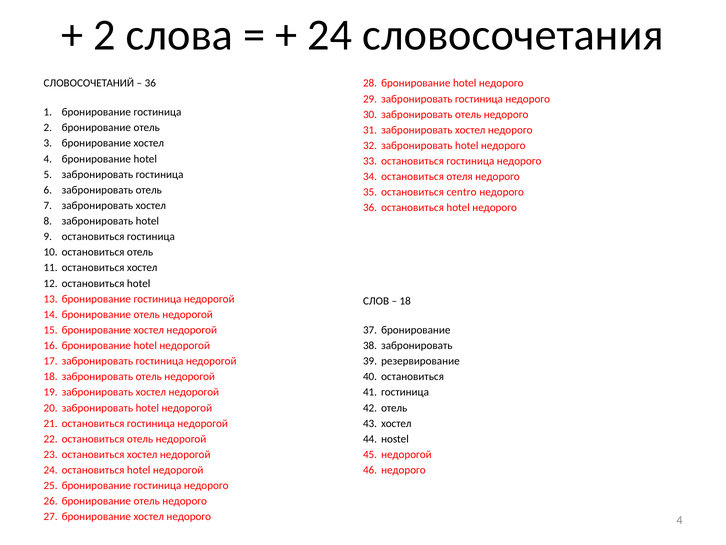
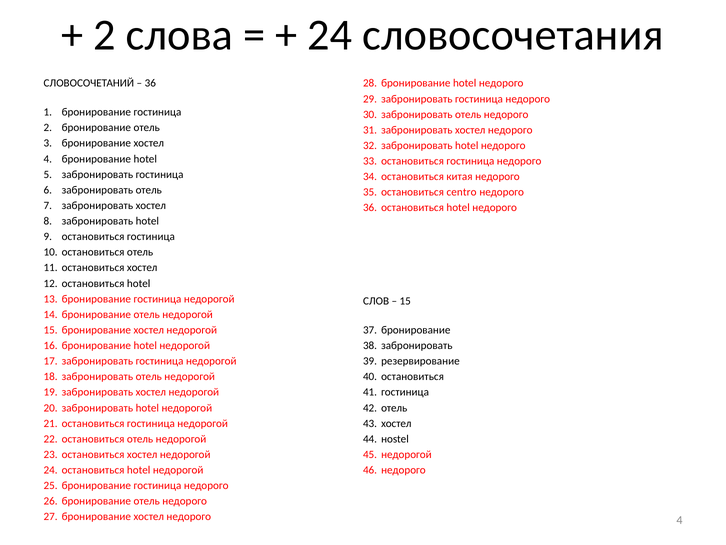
отеля: отеля -> китая
18 at (405, 301): 18 -> 15
